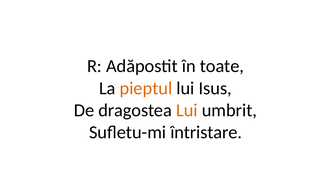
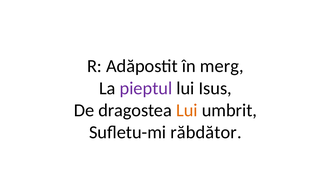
toate: toate -> merg
pieptul colour: orange -> purple
întristare: întristare -> răbdător
